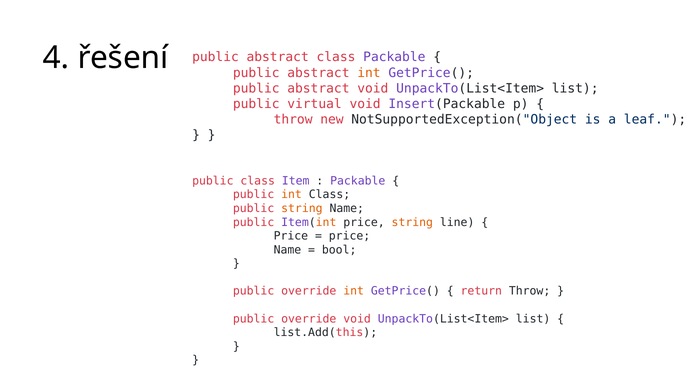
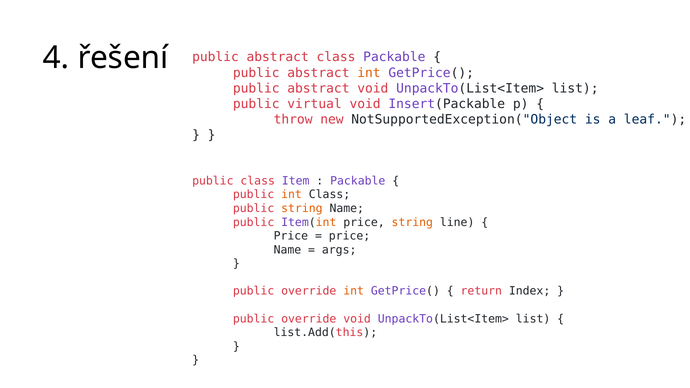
bool: bool -> args
return Throw: Throw -> Index
